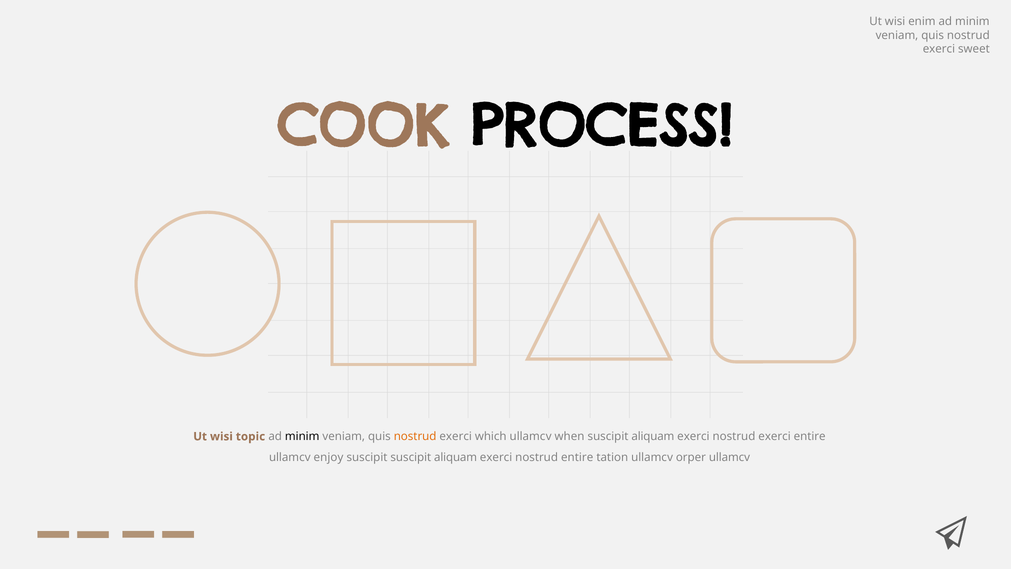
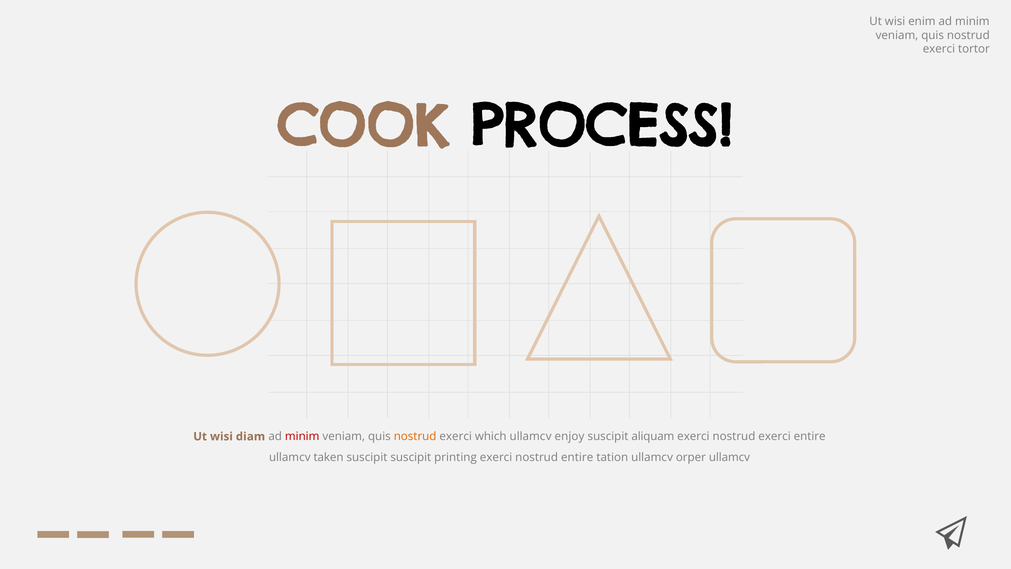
sweet: sweet -> tortor
topic: topic -> diam
minim at (302, 436) colour: black -> red
when: when -> enjoy
enjoy: enjoy -> taken
suscipit suscipit aliquam: aliquam -> printing
